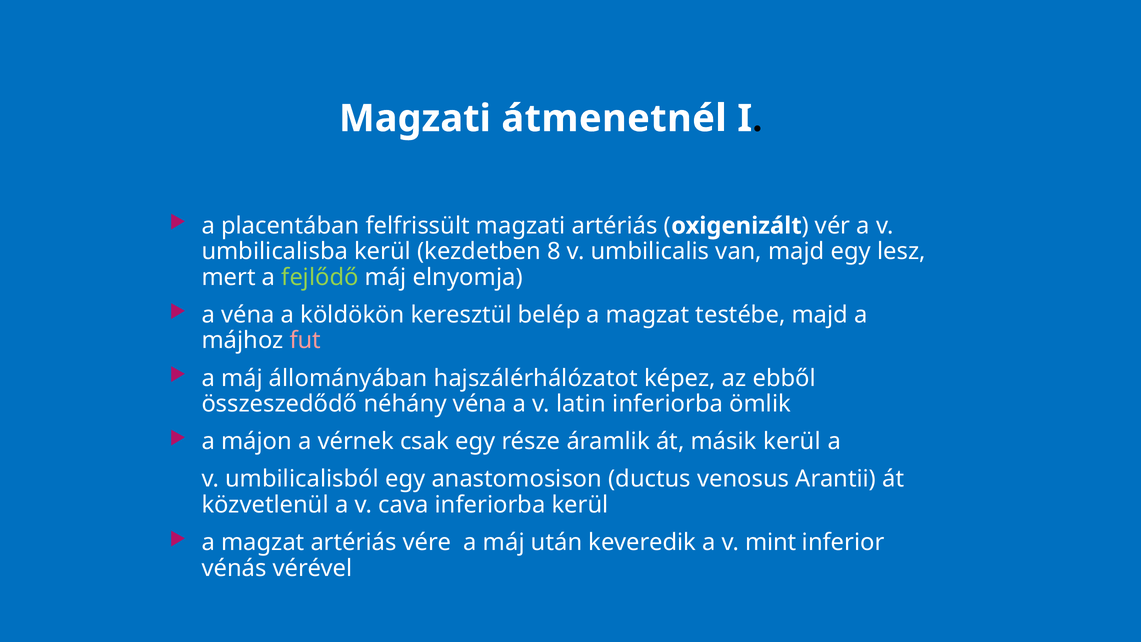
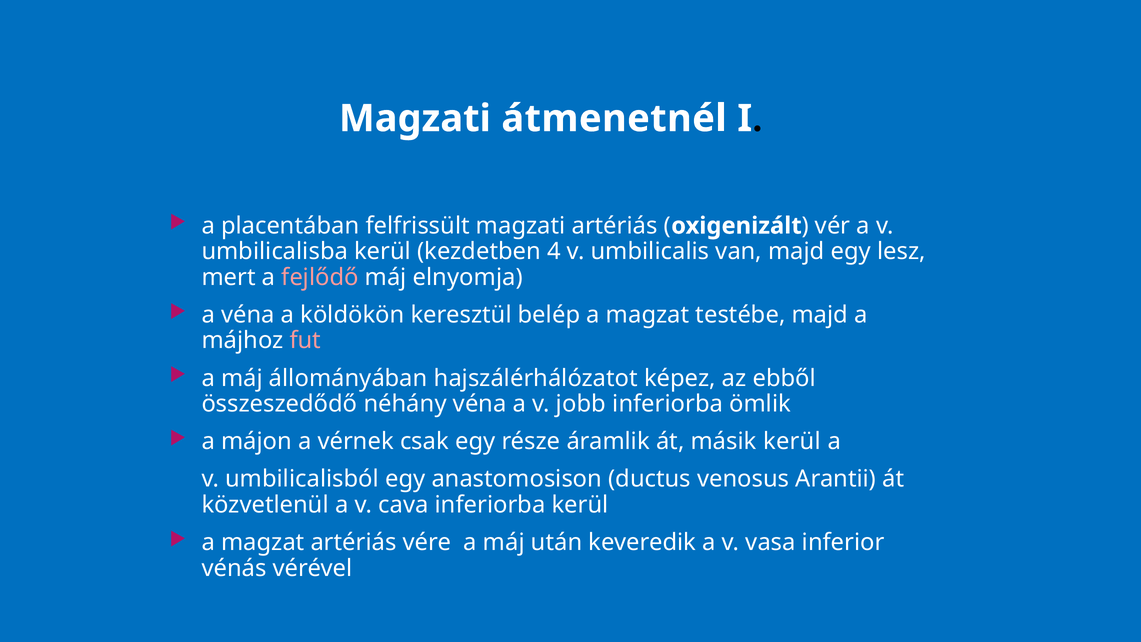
8: 8 -> 4
fejlődő colour: light green -> pink
latin: latin -> jobb
mint: mint -> vasa
